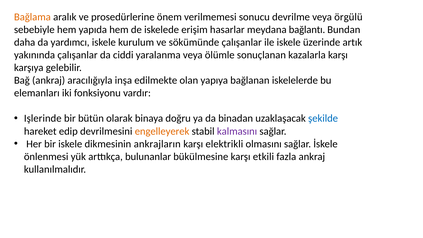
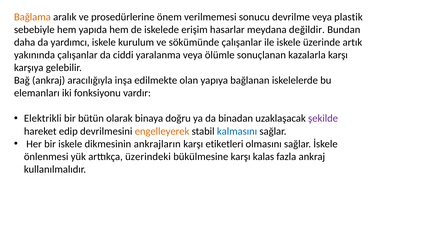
örgülü: örgülü -> plastik
bağlantı: bağlantı -> değildir
Işlerinde: Işlerinde -> Elektrikli
şekilde colour: blue -> purple
kalmasını colour: purple -> blue
elektrikli: elektrikli -> etiketleri
bulunanlar: bulunanlar -> üzerindeki
etkili: etkili -> kalas
